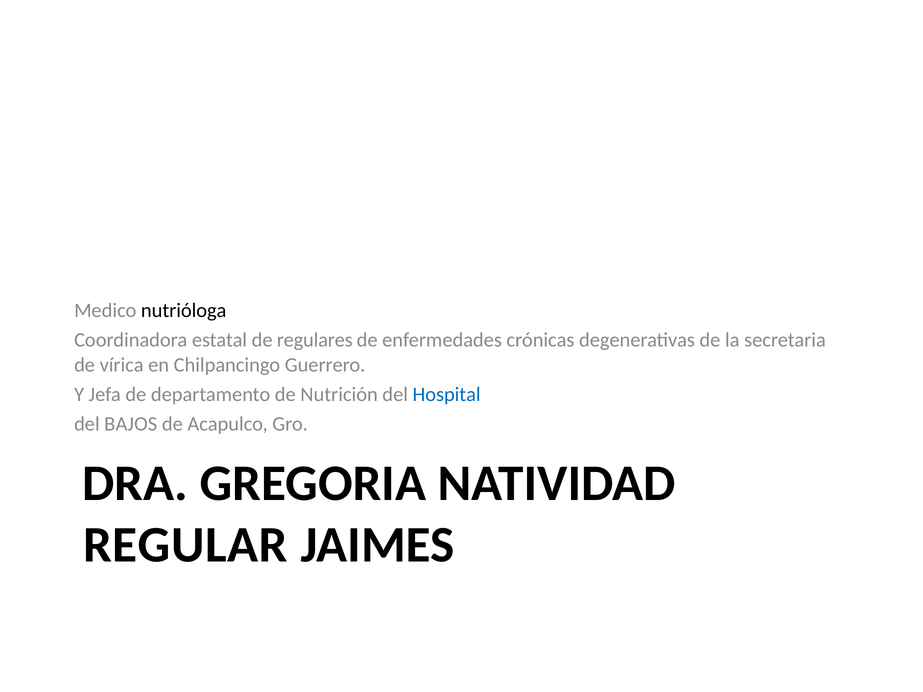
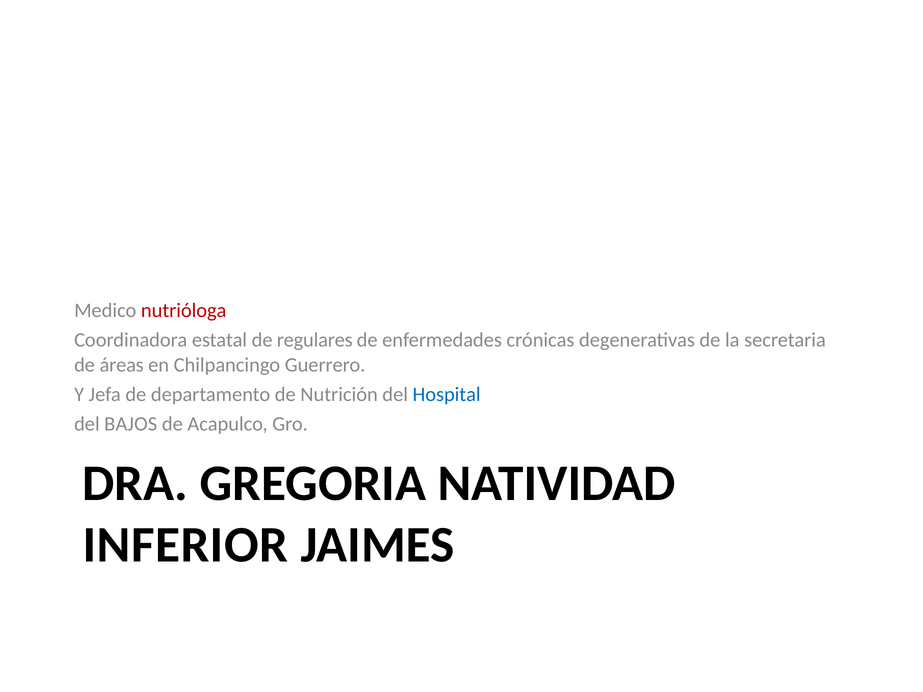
nutrióloga colour: black -> red
vírica: vírica -> áreas
REGULAR: REGULAR -> INFERIOR
